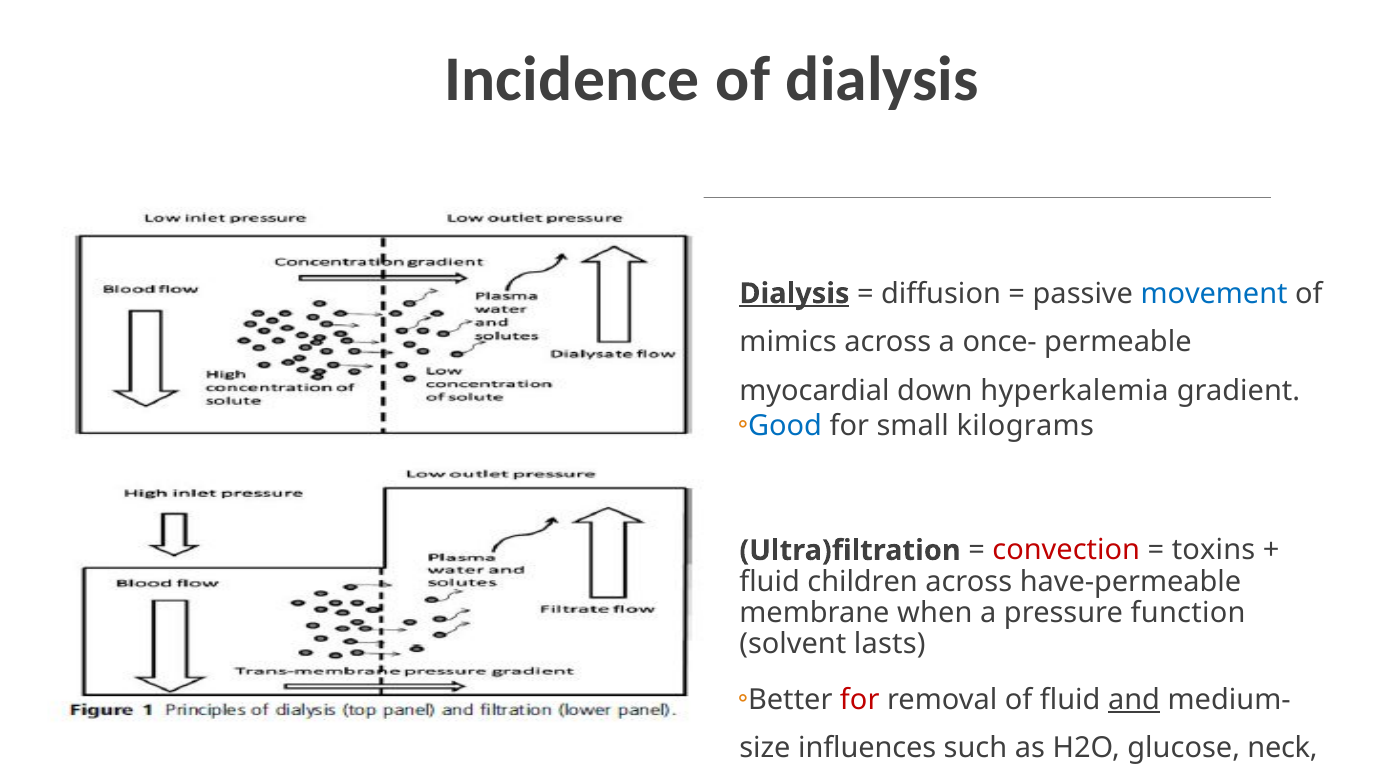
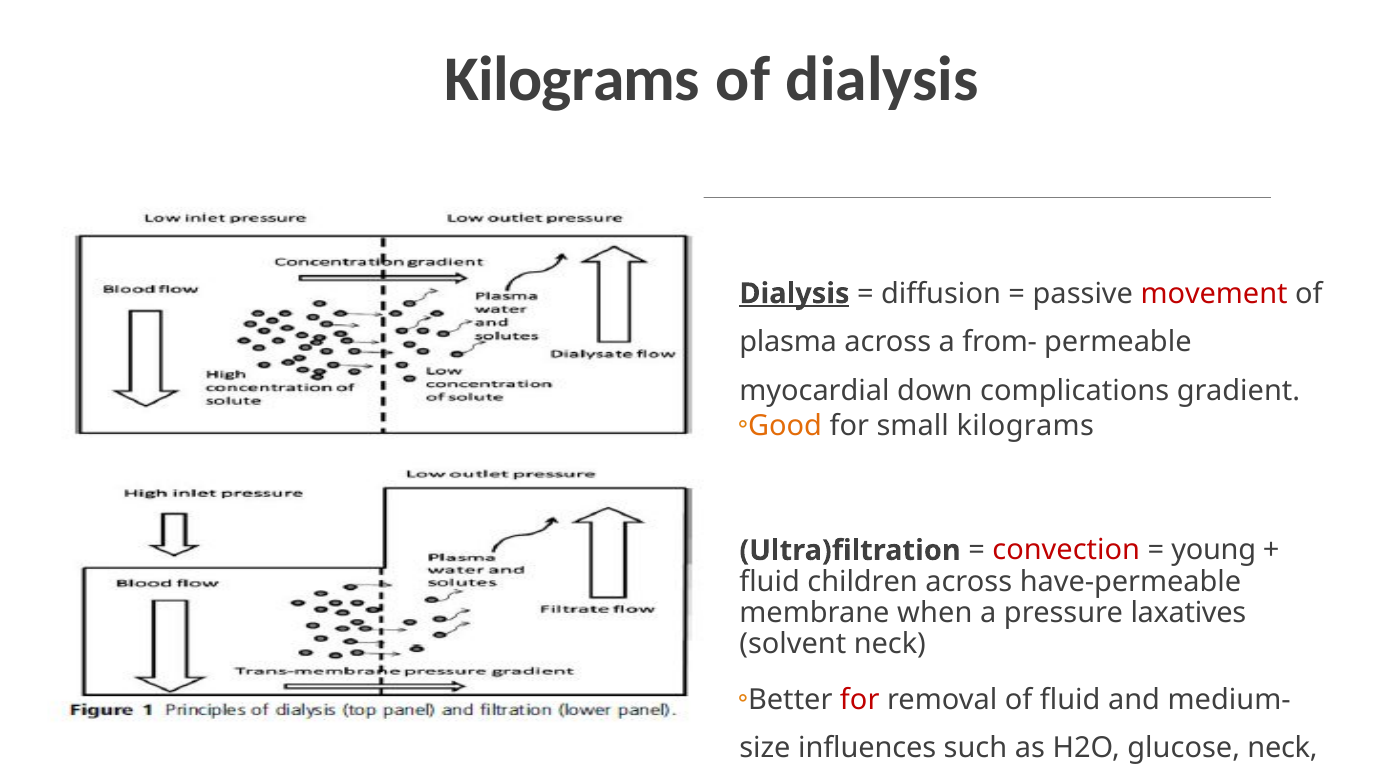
Incidence at (572, 79): Incidence -> Kilograms
movement colour: blue -> red
mimics: mimics -> plasma
once-: once- -> from-
hyperkalemia: hyperkalemia -> complications
Good colour: blue -> orange
toxins: toxins -> young
function: function -> laxatives
solvent lasts: lasts -> neck
and underline: present -> none
